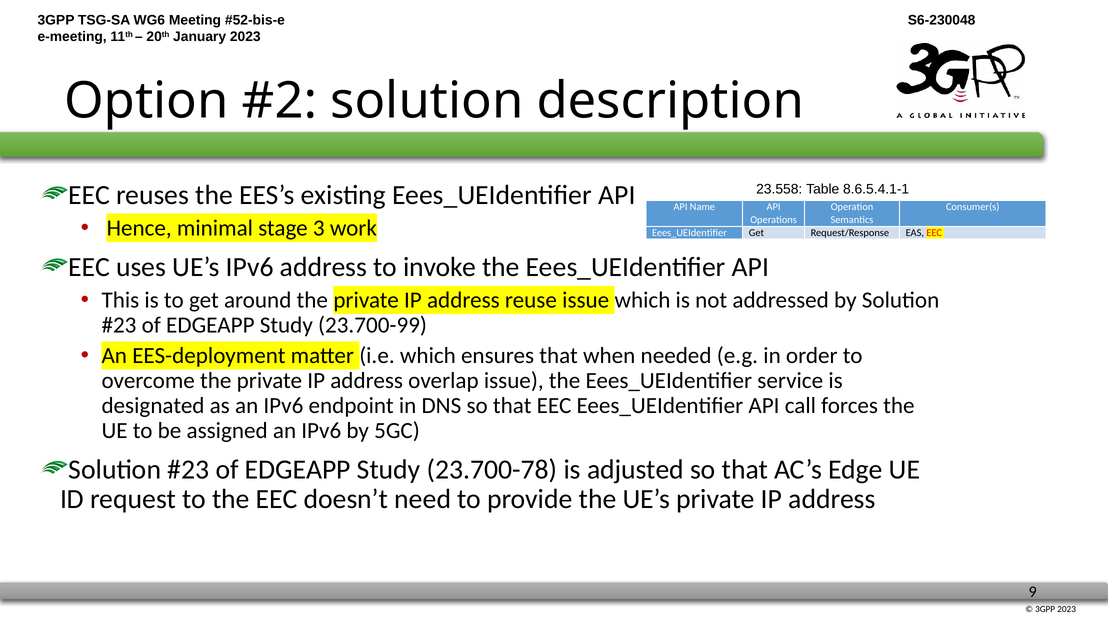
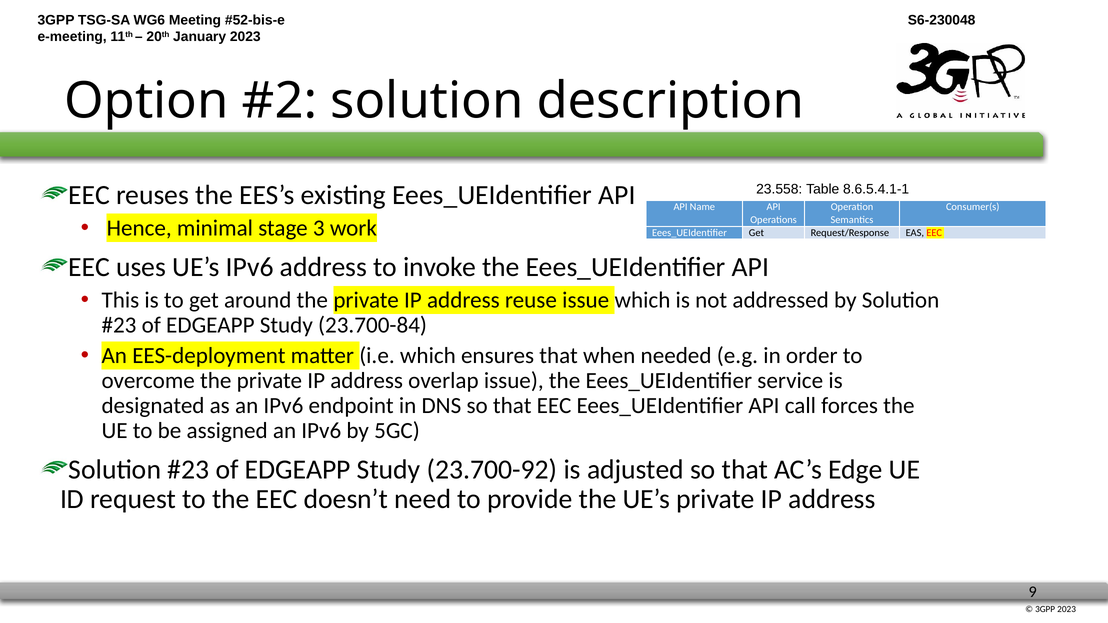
23.700-99: 23.700-99 -> 23.700-84
23.700-78: 23.700-78 -> 23.700-92
